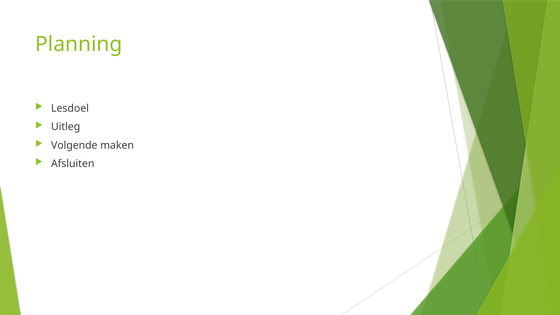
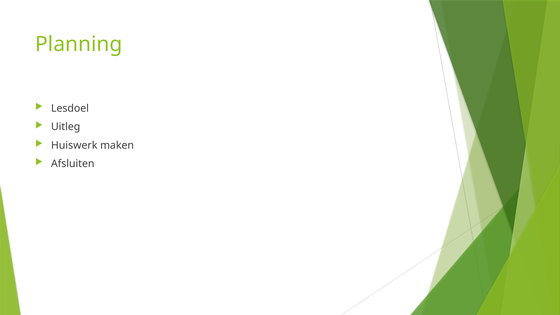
Volgende: Volgende -> Huiswerk
